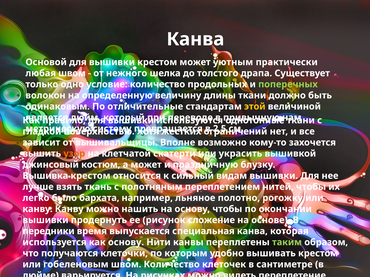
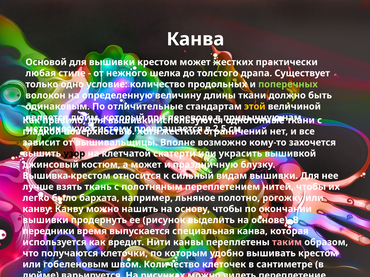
может уютным: уютным -> жестких
любая швом: швом -> стиле
узор colour: orange -> black
сложение: сложение -> выделить
как основу: основу -> вредит
таким colour: light green -> pink
